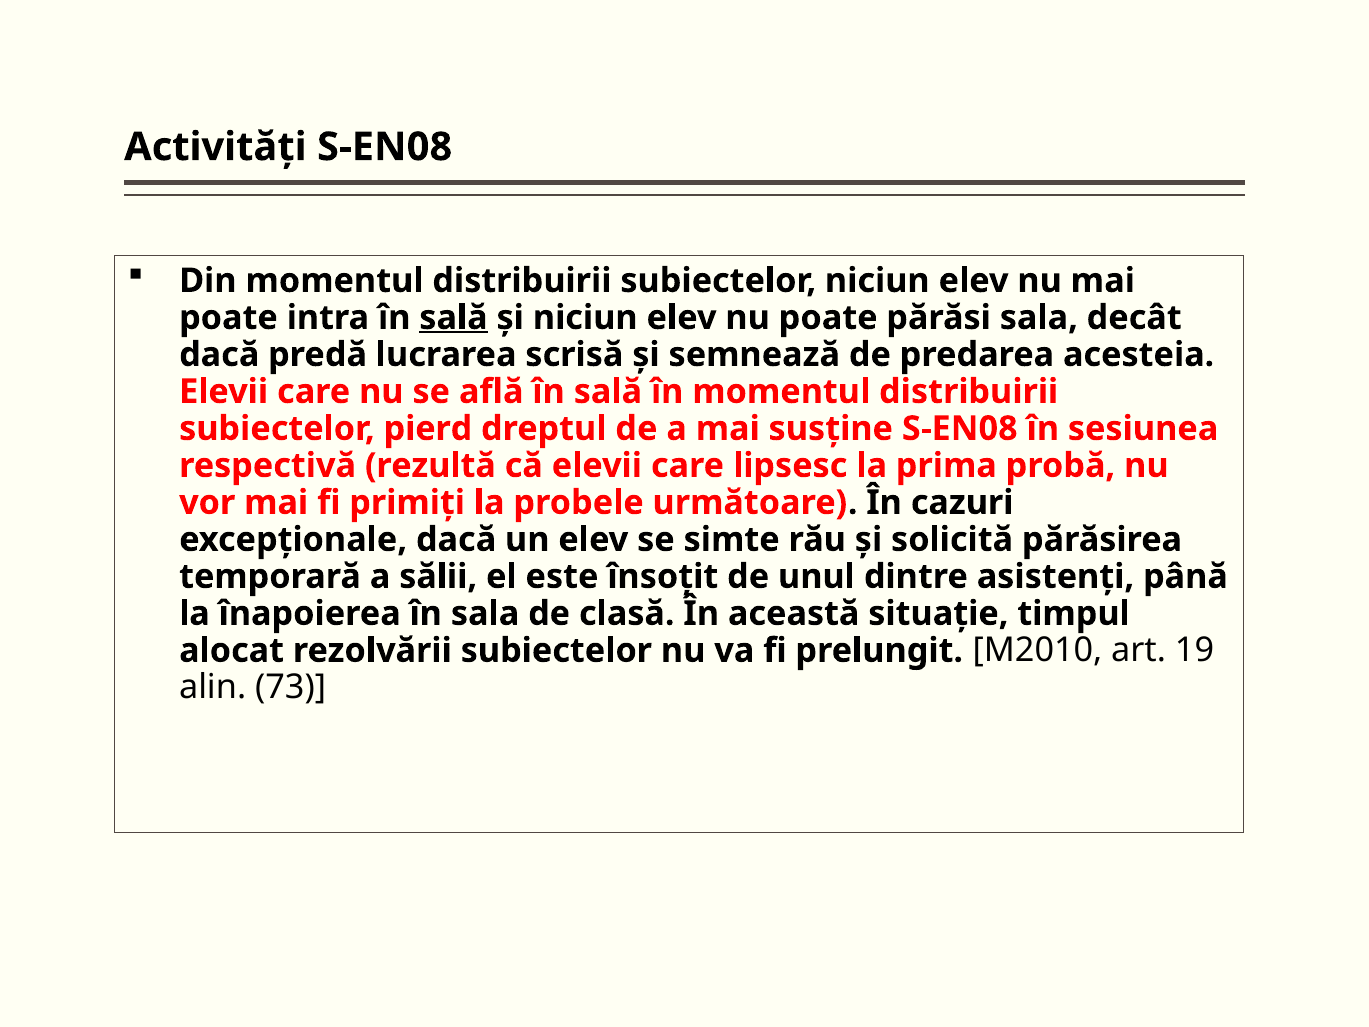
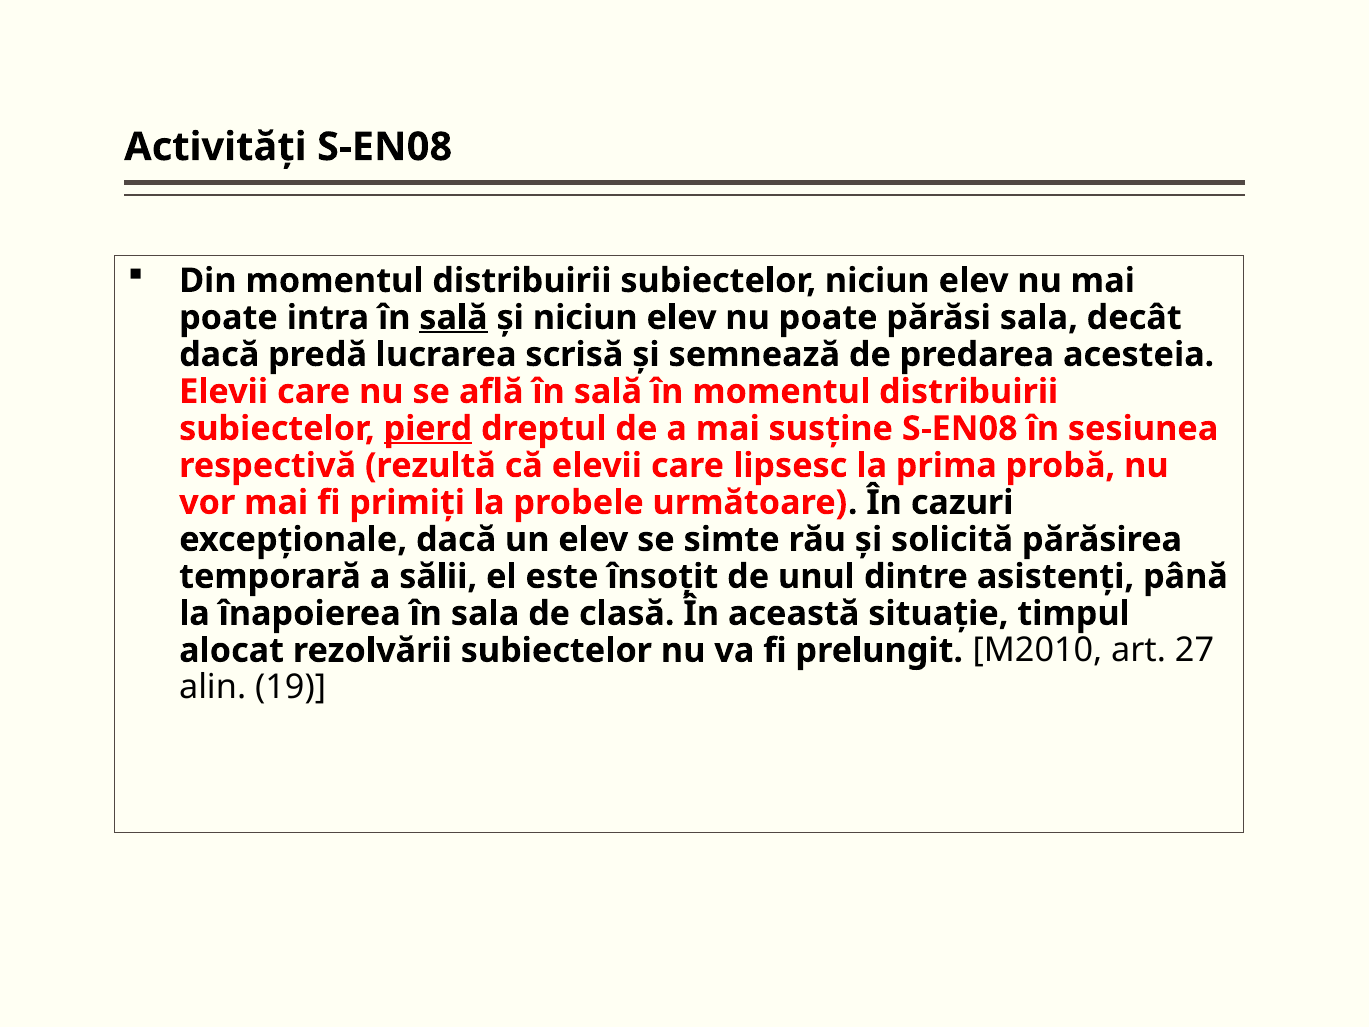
pierd underline: none -> present
19: 19 -> 27
73: 73 -> 19
